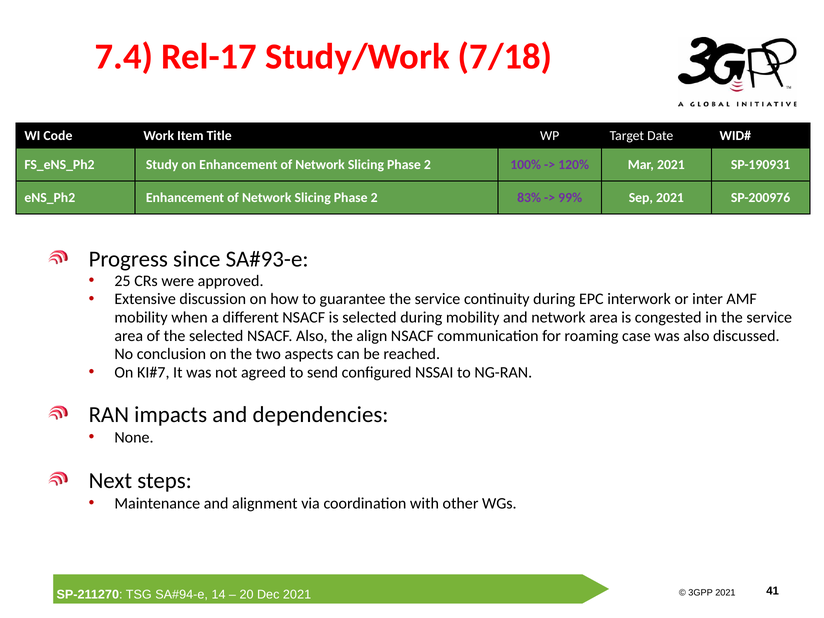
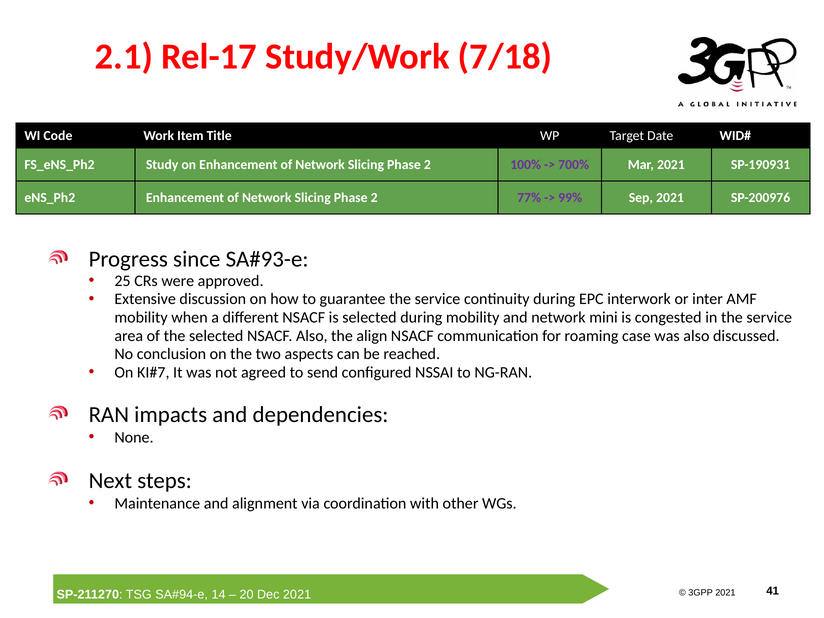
7.4: 7.4 -> 2.1
120%: 120% -> 700%
83%: 83% -> 77%
network area: area -> mini
